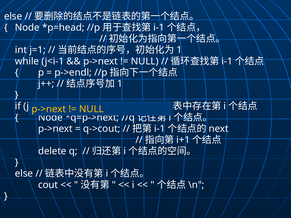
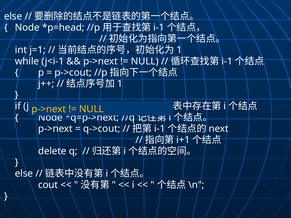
p->endl: p->endl -> p->cout
